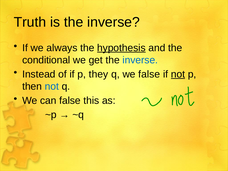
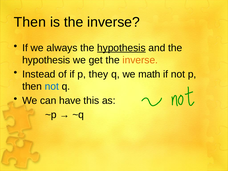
Truth at (30, 22): Truth -> Then
conditional at (46, 60): conditional -> hypothesis
inverse at (140, 60) colour: blue -> orange
we false: false -> math
not at (178, 74) underline: present -> none
can false: false -> have
